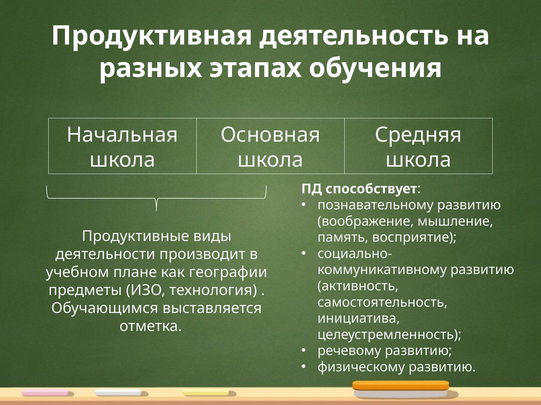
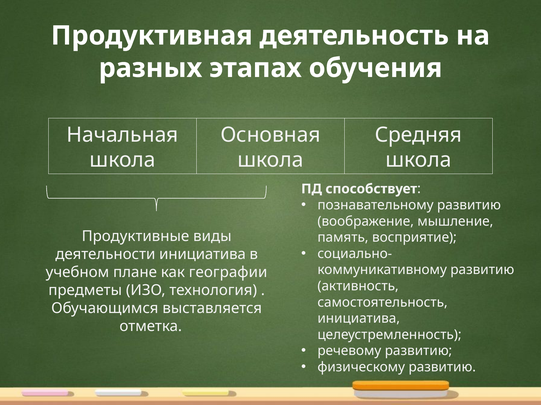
деятельности производит: производит -> инициатива
